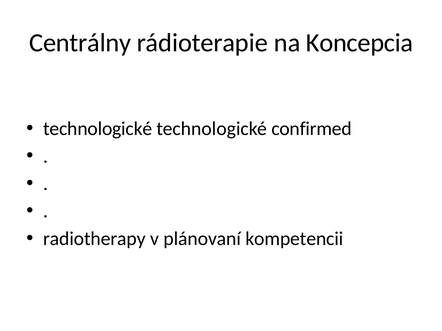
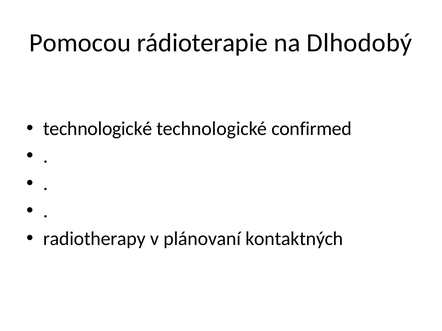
Centrálny: Centrálny -> Pomocou
Koncepcia: Koncepcia -> Dlhodobý
kompetencii: kompetencii -> kontaktných
